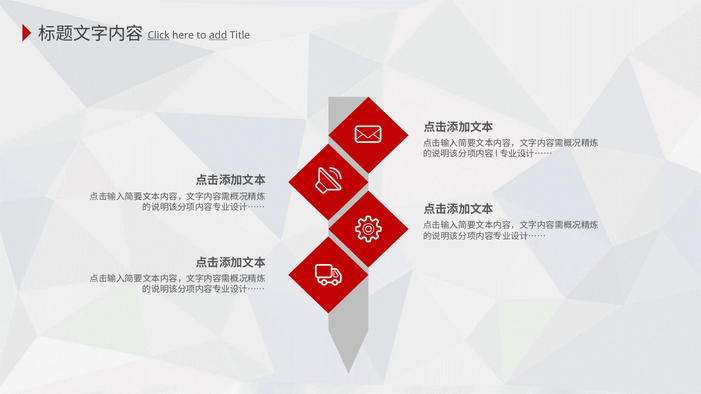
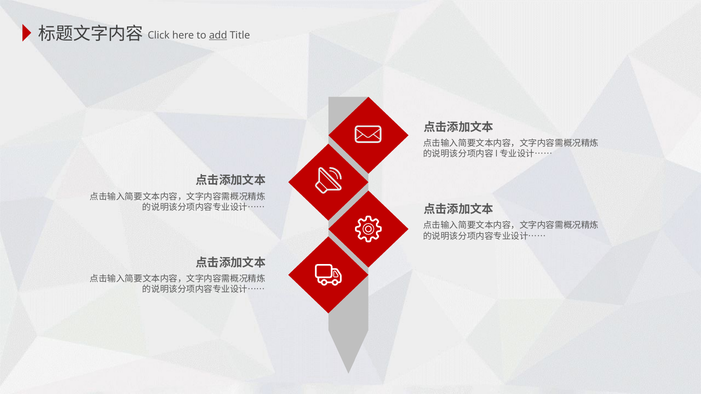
Click underline: present -> none
